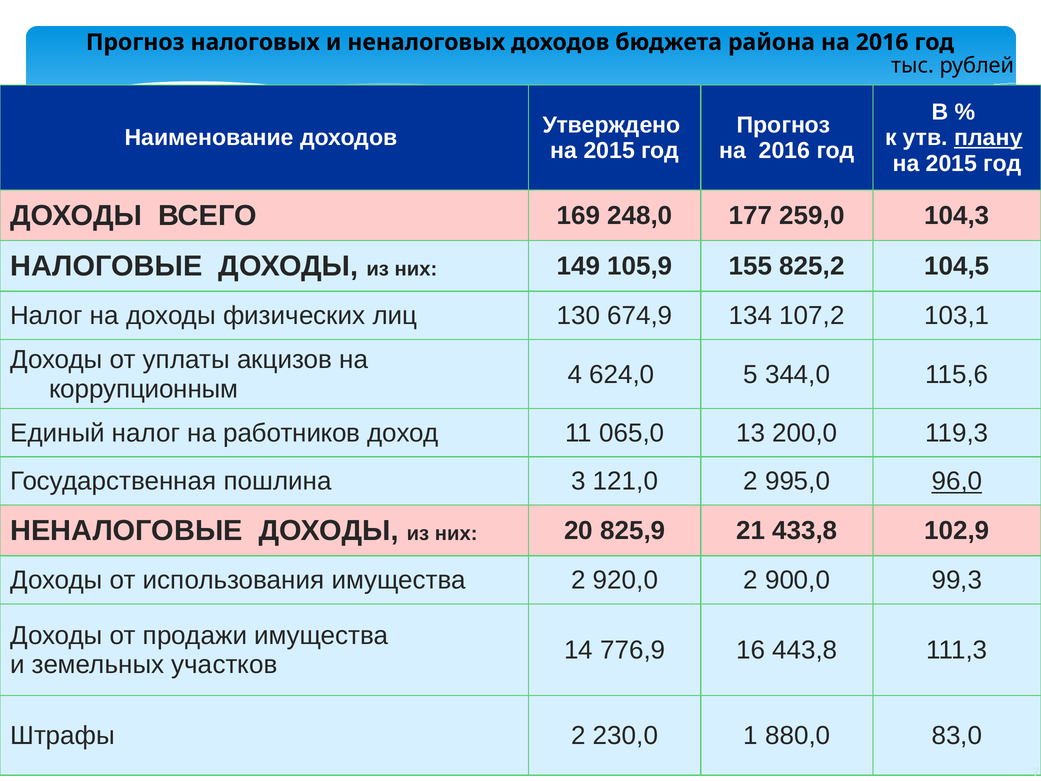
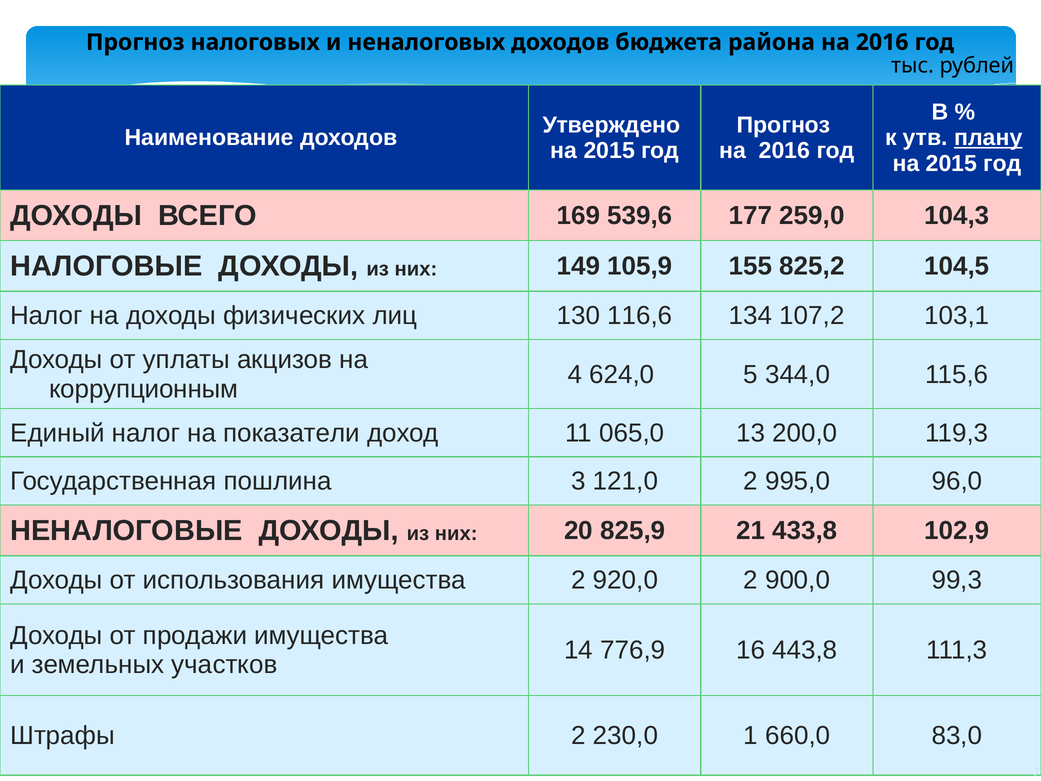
248,0: 248,0 -> 539,6
674,9: 674,9 -> 116,6
работников: работников -> показатели
96,0 underline: present -> none
880,0: 880,0 -> 660,0
